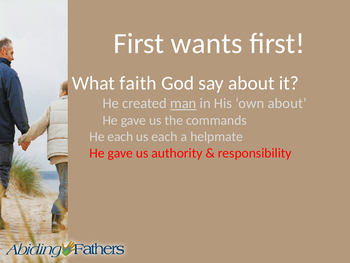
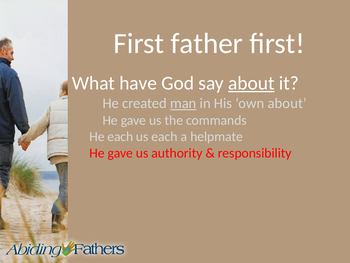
wants: wants -> father
faith: faith -> have
about at (251, 83) underline: none -> present
